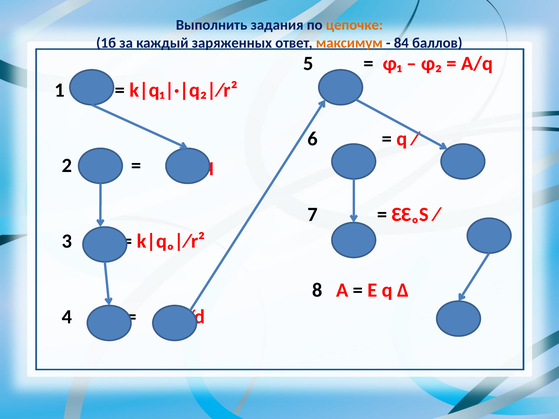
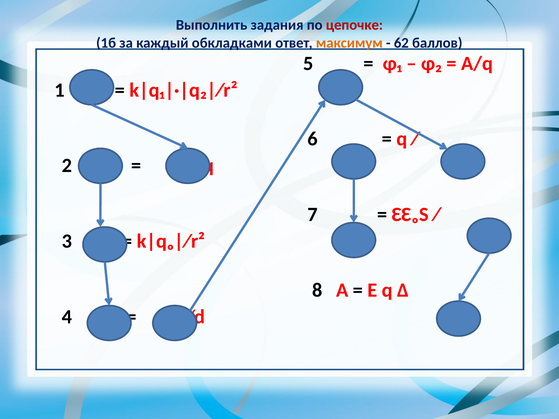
цепочке colour: orange -> red
заряженных: заряженных -> обкладками
84: 84 -> 62
